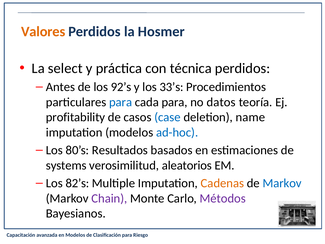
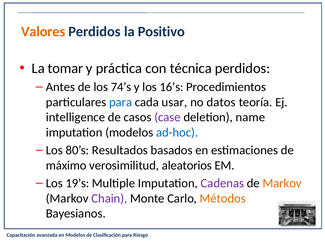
Hosmer: Hosmer -> Positivo
select: select -> tomar
92’s: 92’s -> 74’s
33’s: 33’s -> 16’s
cada para: para -> usar
profitability: profitability -> intelligence
case colour: blue -> purple
systems: systems -> máximo
82’s: 82’s -> 19’s
Cadenas colour: orange -> purple
Markov at (282, 183) colour: blue -> orange
Métodos colour: purple -> orange
